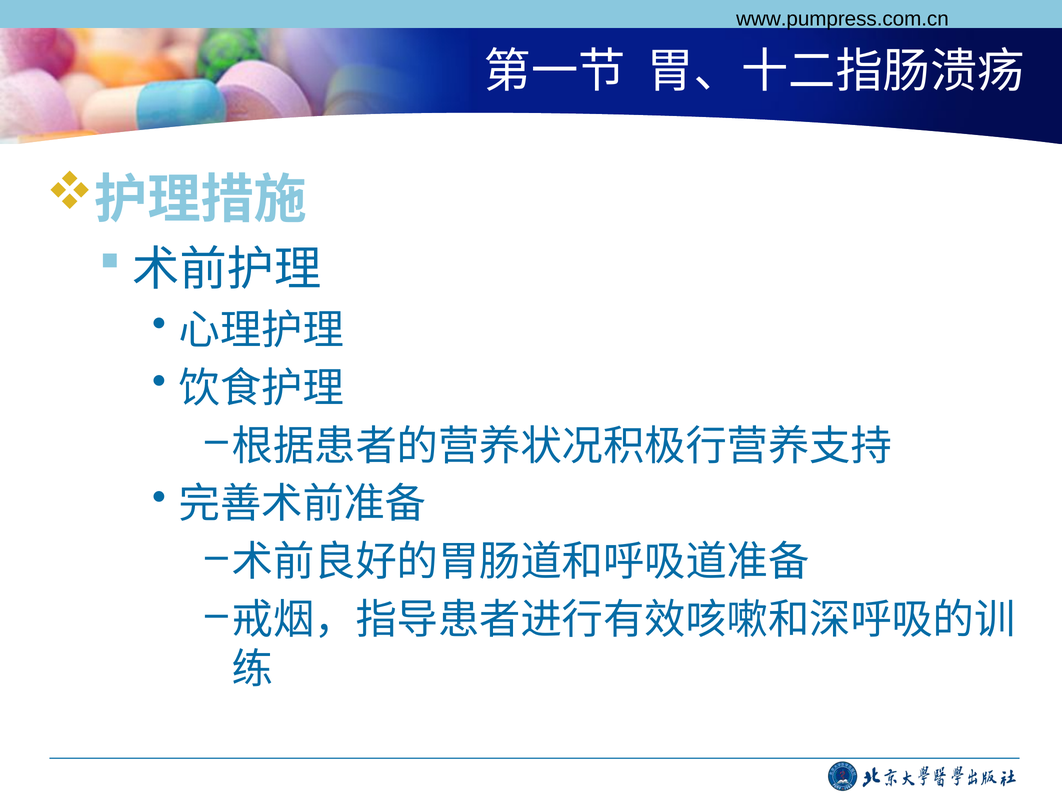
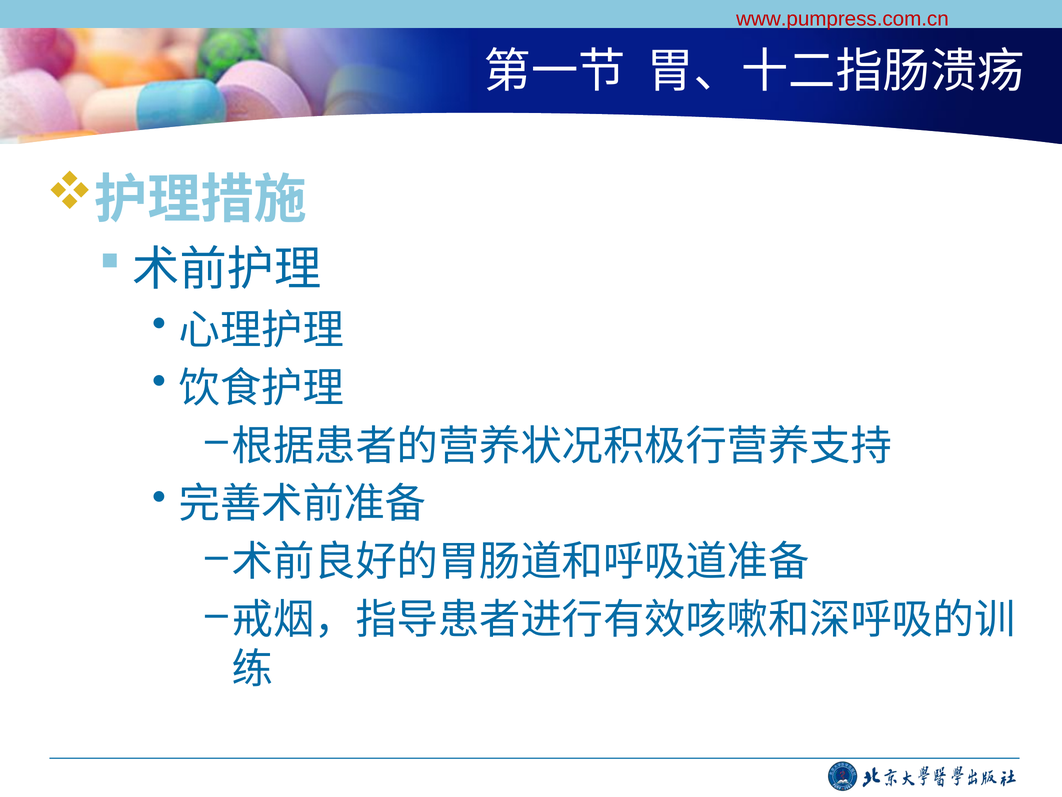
www.pumpress.com.cn colour: black -> red
